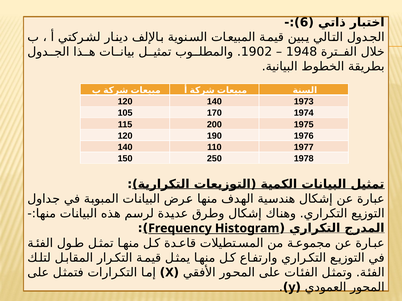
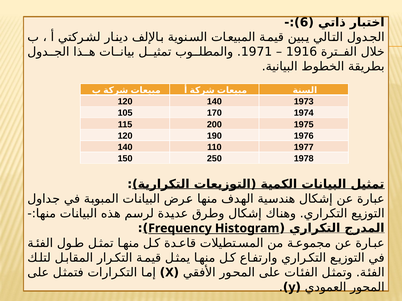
1902: 1902 -> 1971
1948: 1948 -> 1916
